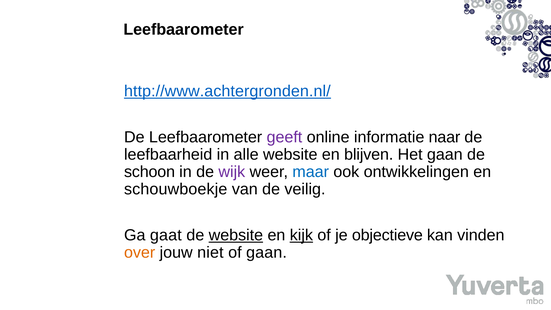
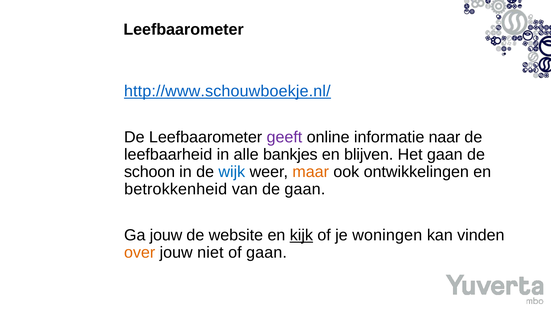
http://www.achtergronden.nl/: http://www.achtergronden.nl/ -> http://www.schouwboekje.nl/
alle website: website -> bankjes
wijk colour: purple -> blue
maar colour: blue -> orange
schouwboekje: schouwboekje -> betrokkenheid
de veilig: veilig -> gaan
Ga gaat: gaat -> jouw
website at (236, 235) underline: present -> none
objectieve: objectieve -> woningen
